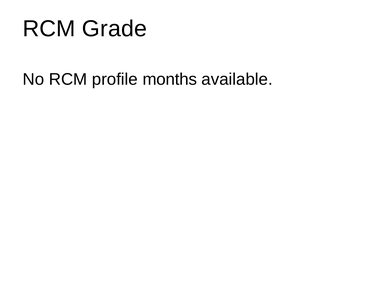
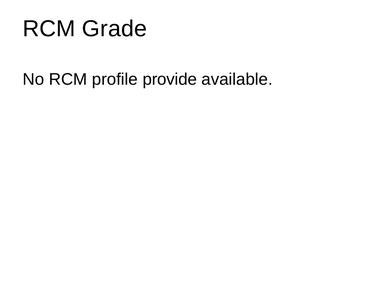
months: months -> provide
